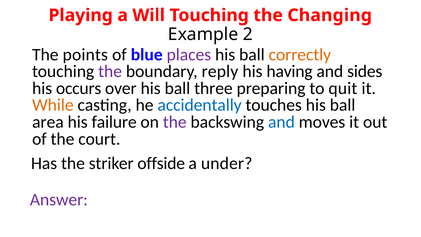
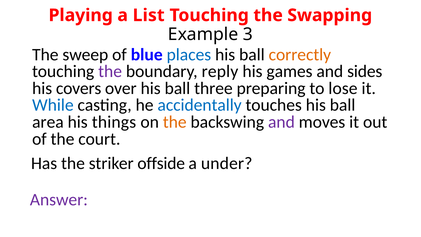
Will: Will -> List
Changing: Changing -> Swapping
2: 2 -> 3
points: points -> sweep
places colour: purple -> blue
having: having -> games
occurs: occurs -> covers
quit: quit -> lose
While colour: orange -> blue
failure: failure -> things
the at (175, 122) colour: purple -> orange
and at (281, 122) colour: blue -> purple
